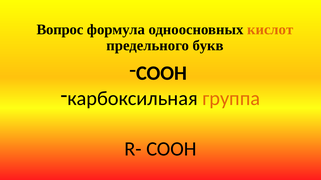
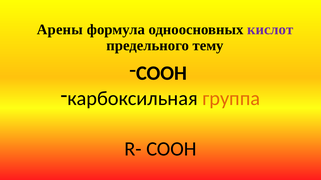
Вопрос: Вопрос -> Арены
кислот colour: orange -> purple
букв: букв -> тему
